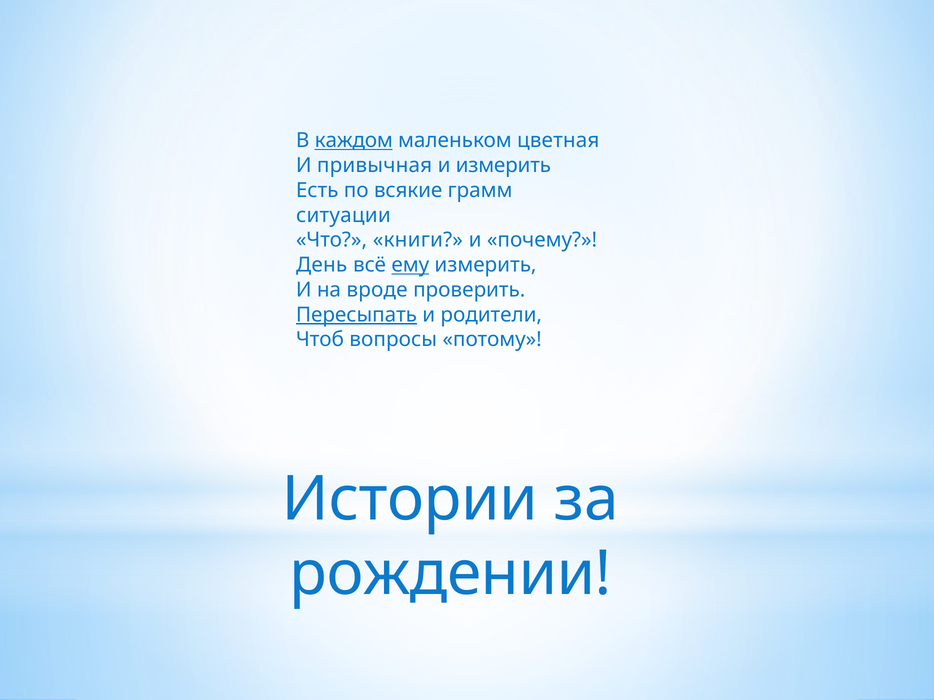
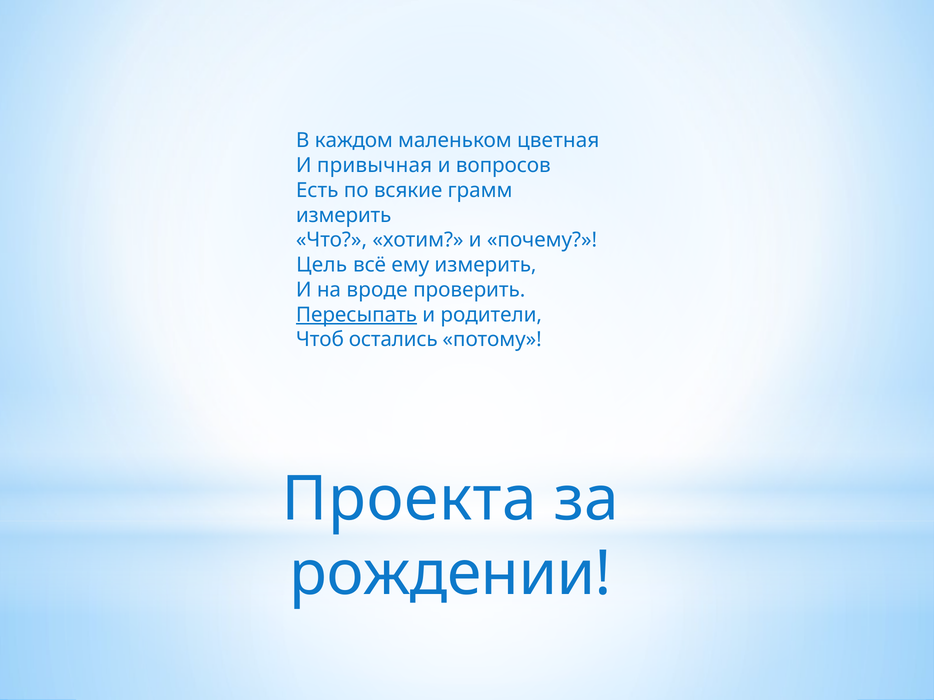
каждом underline: present -> none
и измерить: измерить -> вопросов
ситуации at (343, 215): ситуации -> измерить
книги: книги -> хотим
День: День -> Цель
ему underline: present -> none
вопросы: вопросы -> остались
Истории: Истории -> Проекта
